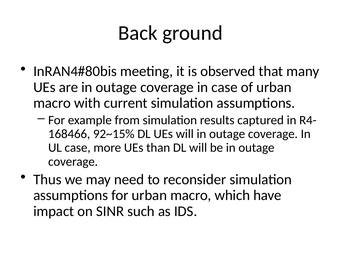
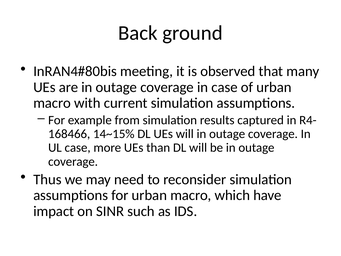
92~15%: 92~15% -> 14~15%
